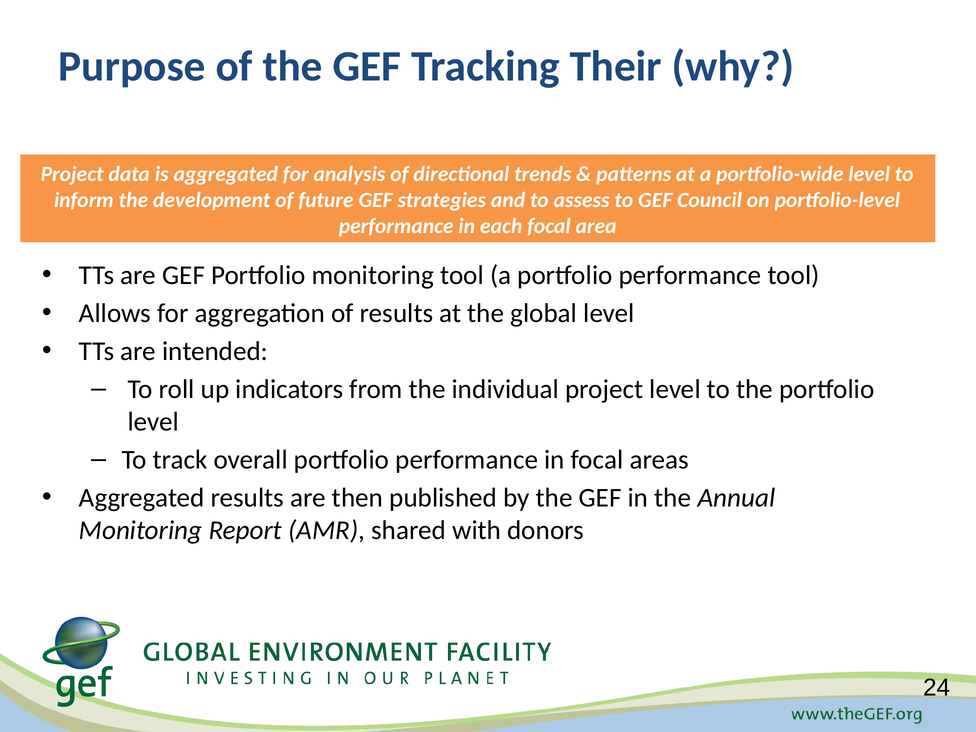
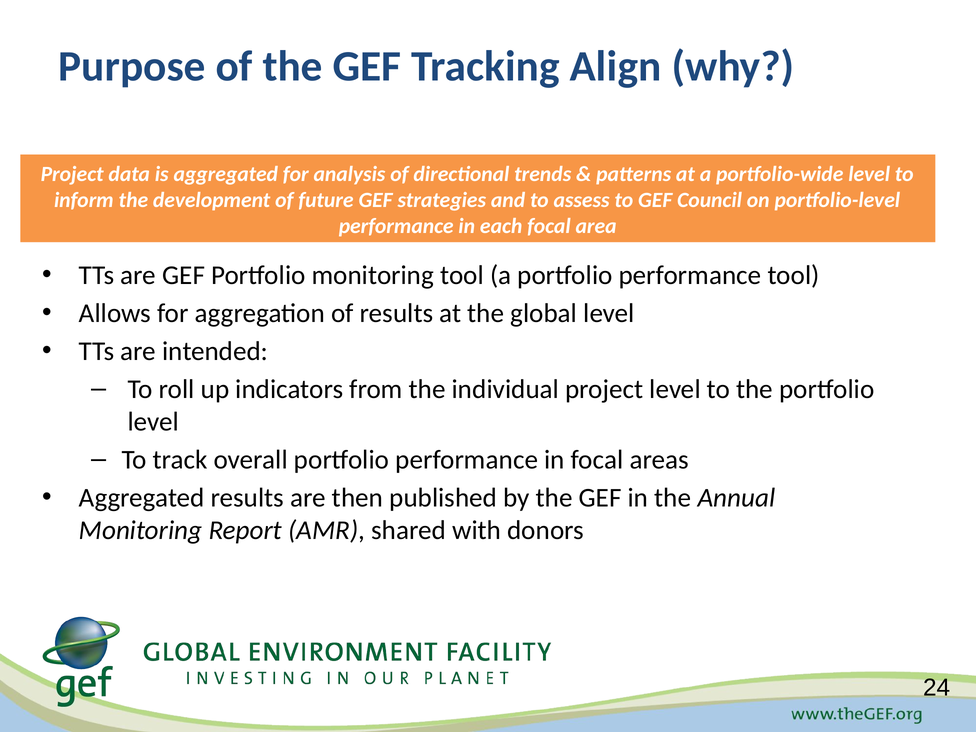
Their: Their -> Align
